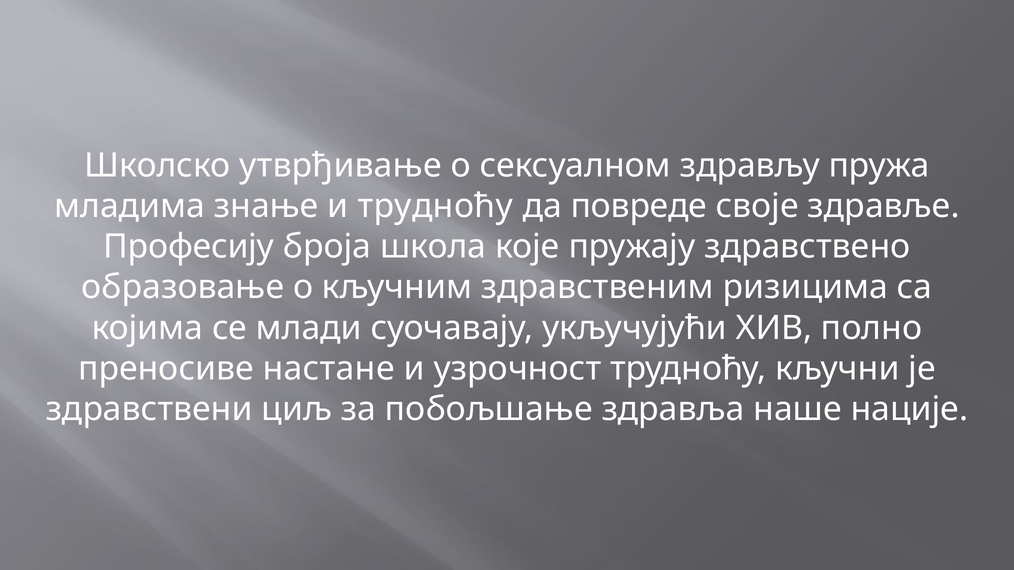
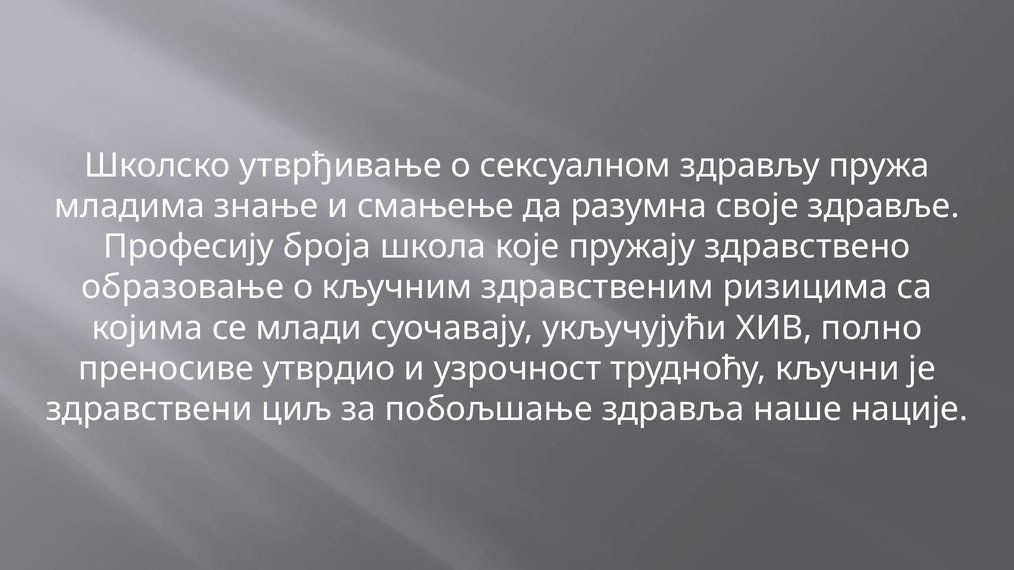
и трудноћу: трудноћу -> смањење
повреде: повреде -> разумна
настане: настане -> утврдио
